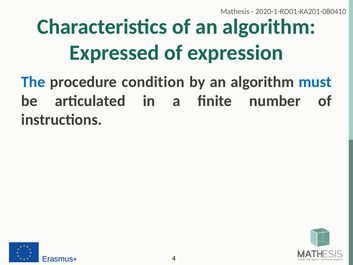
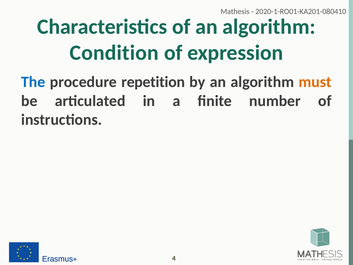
Expressed: Expressed -> Condition
condition: condition -> repetition
must colour: blue -> orange
